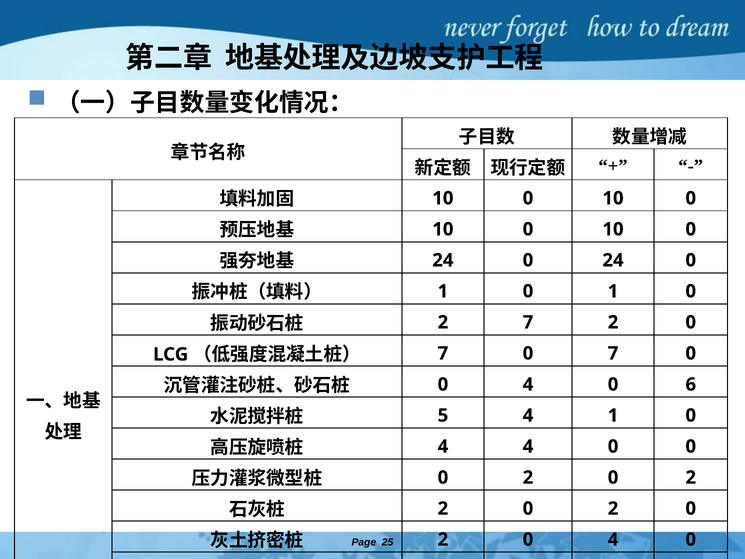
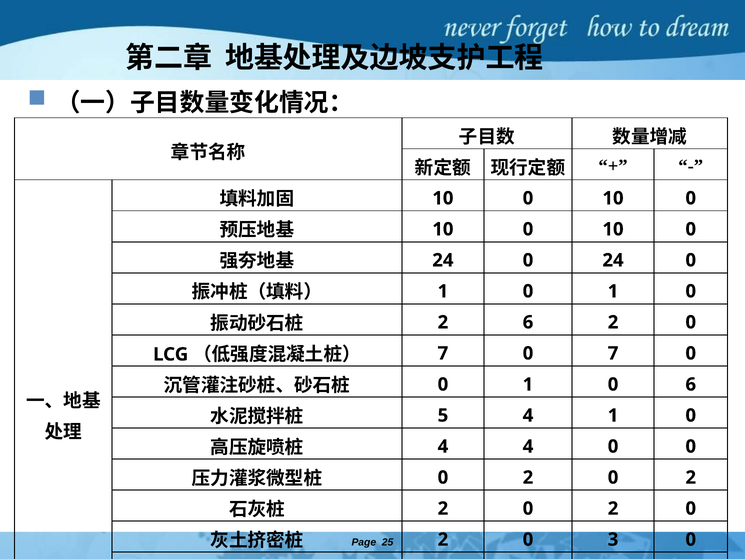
2 7: 7 -> 6
4 at (528, 384): 4 -> 1
2 0 4: 4 -> 3
